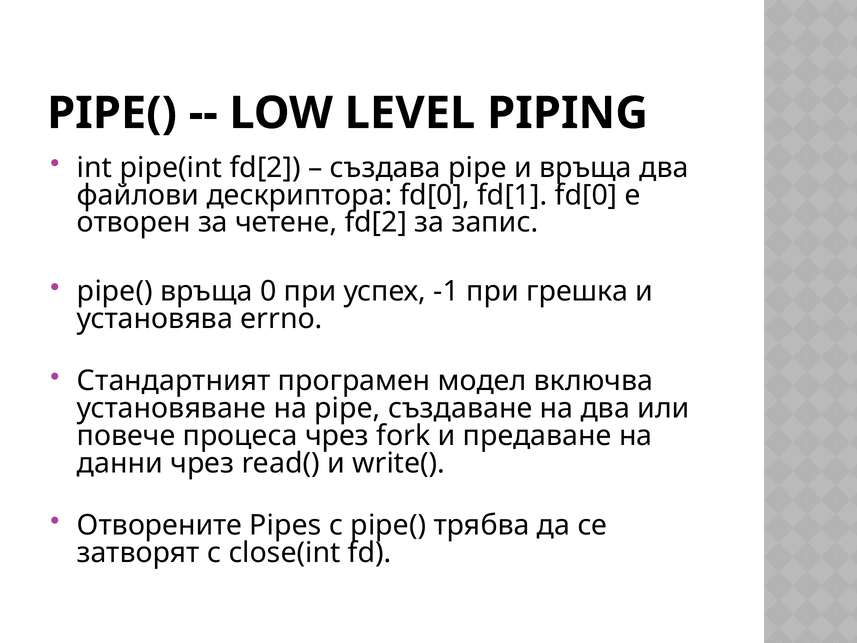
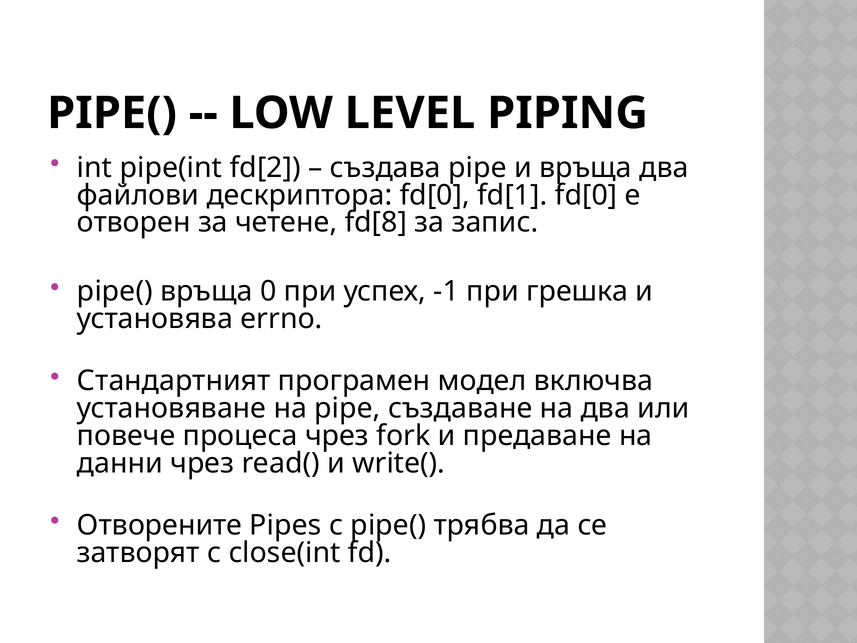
четене fd[2: fd[2 -> fd[8
